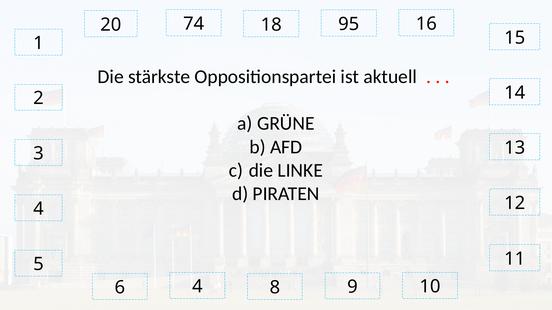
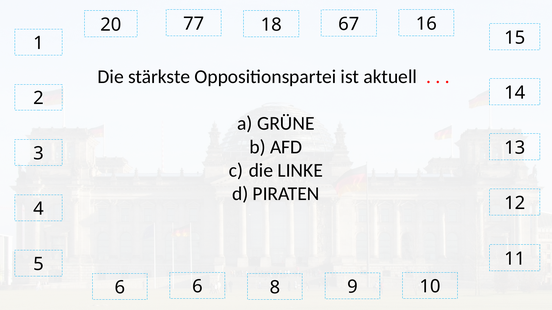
74: 74 -> 77
95: 95 -> 67
6 4: 4 -> 6
